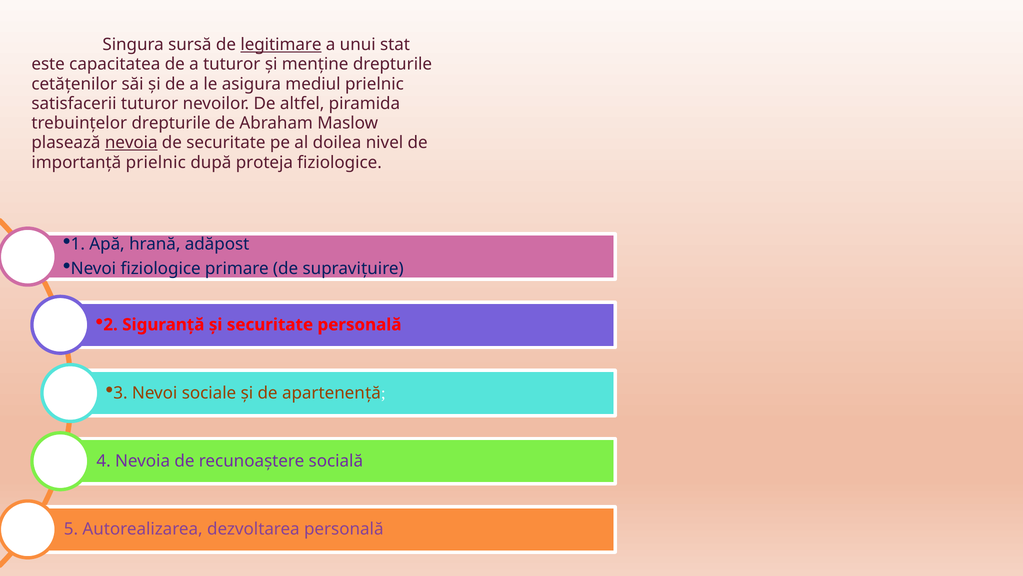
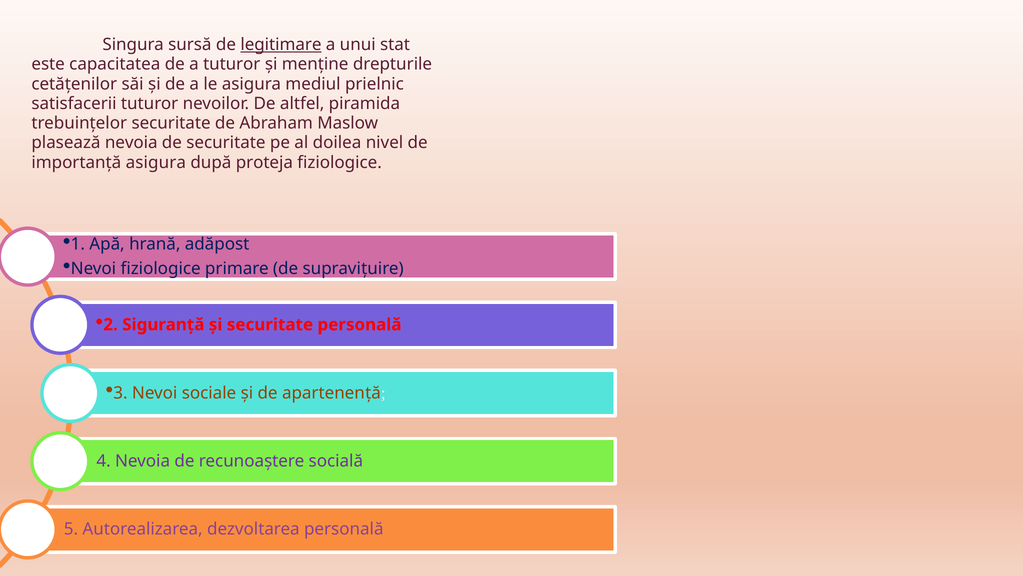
trebuinţelor drepturile: drepturile -> securitate
nevoia at (131, 143) underline: present -> none
importanţă prielnic: prielnic -> asigura
